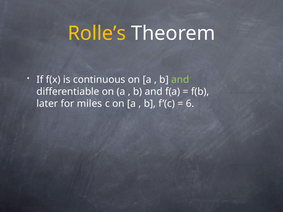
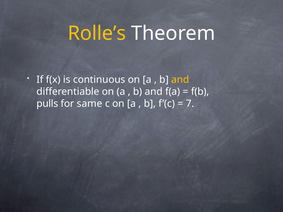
and at (180, 80) colour: light green -> yellow
later: later -> pulls
miles: miles -> same
6: 6 -> 7
